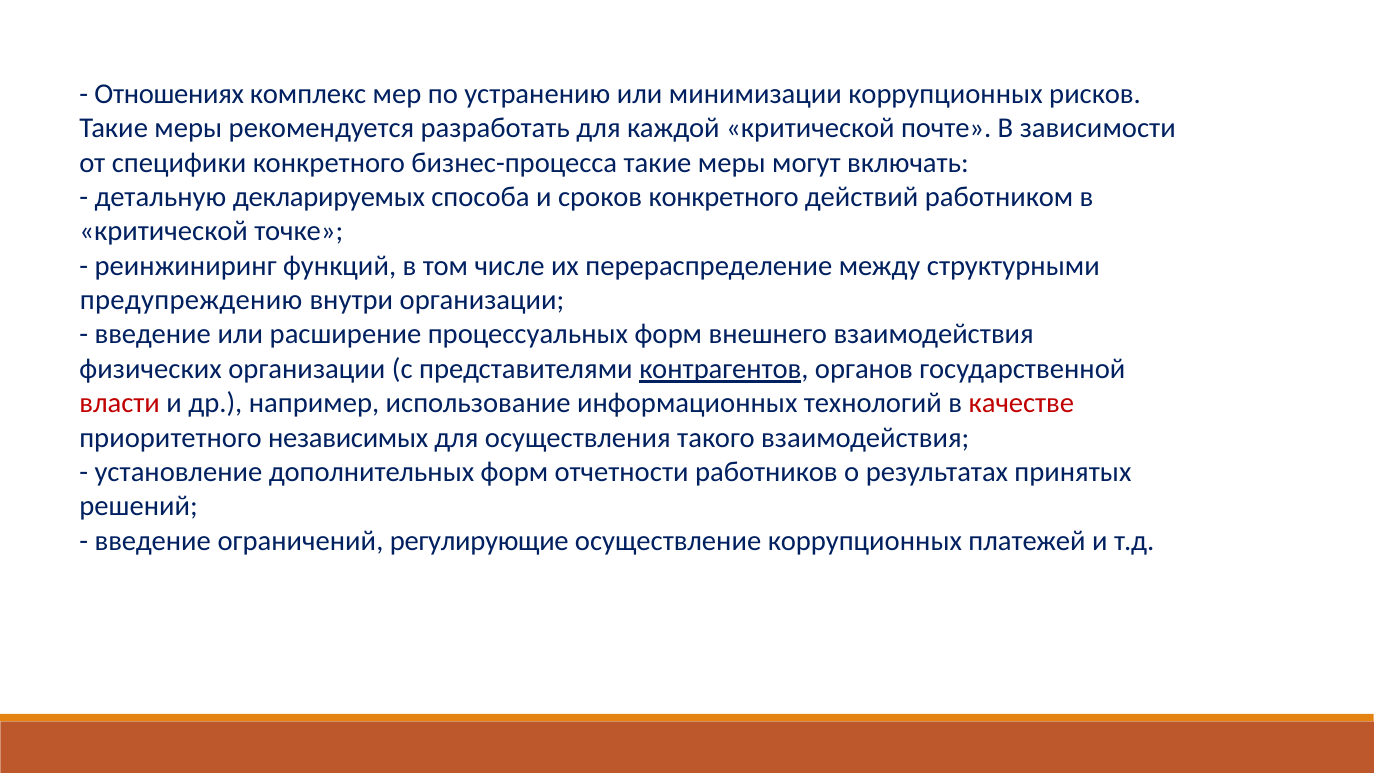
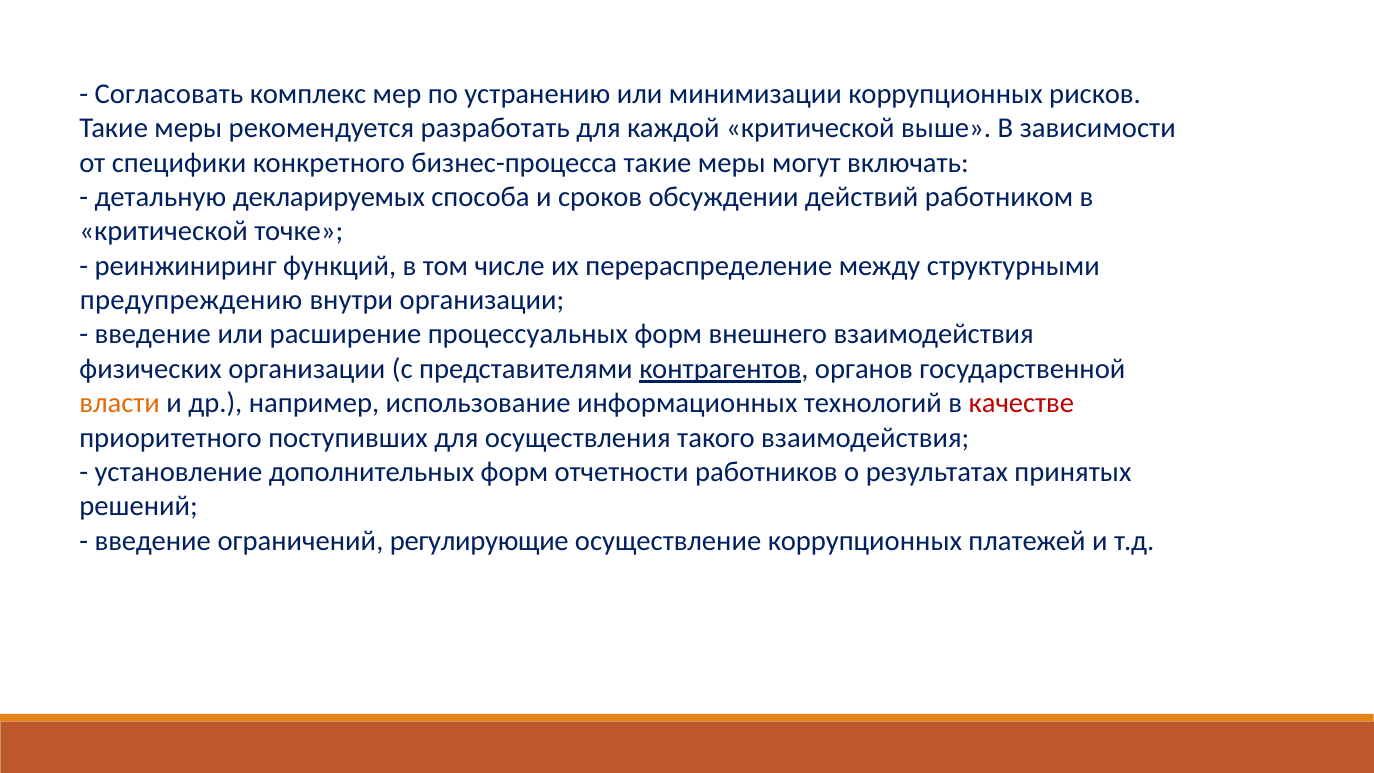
Отношениях: Отношениях -> Согласовать
почте: почте -> выше
сроков конкретного: конкретного -> обсуждении
власти colour: red -> orange
независимых: независимых -> поступивших
